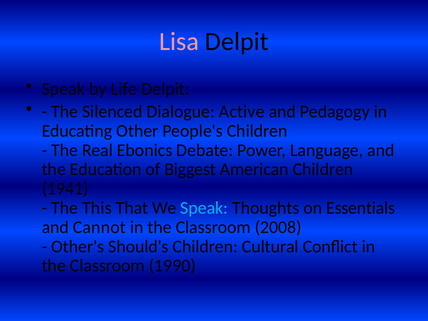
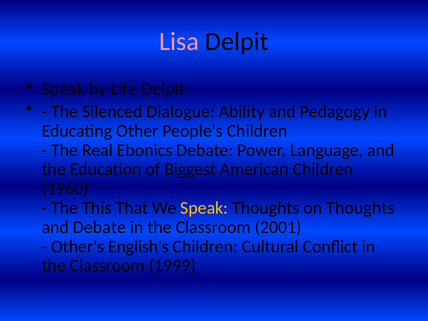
Active: Active -> Ability
1941: 1941 -> 1960
Speak at (204, 208) colour: light blue -> yellow
on Essentials: Essentials -> Thoughts
and Cannot: Cannot -> Debate
2008: 2008 -> 2001
Should's: Should's -> English's
1990: 1990 -> 1999
